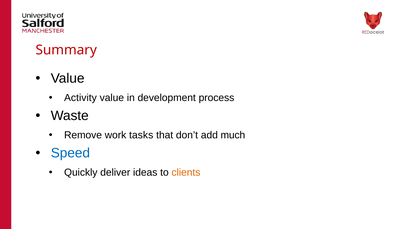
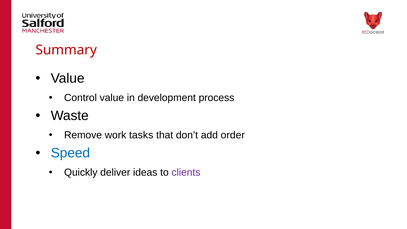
Activity: Activity -> Control
much: much -> order
clients colour: orange -> purple
